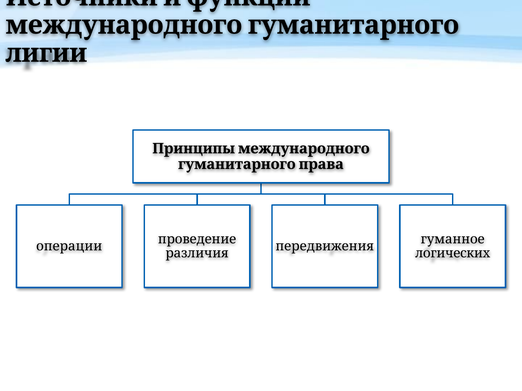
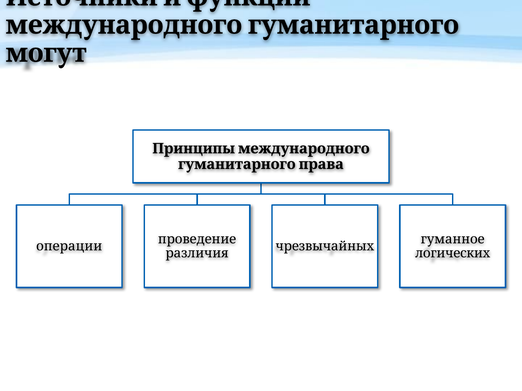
лигии: лигии -> могут
передвижения: передвижения -> чрезвычайных
